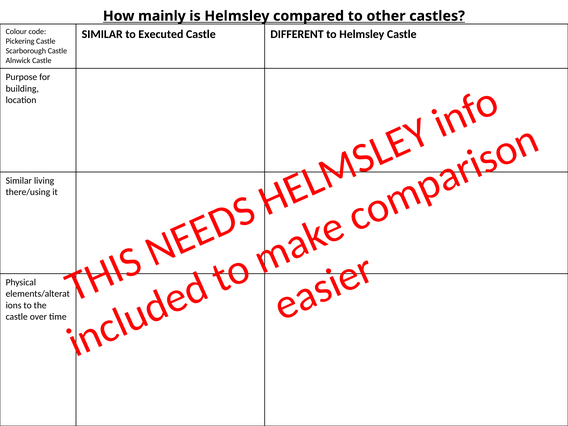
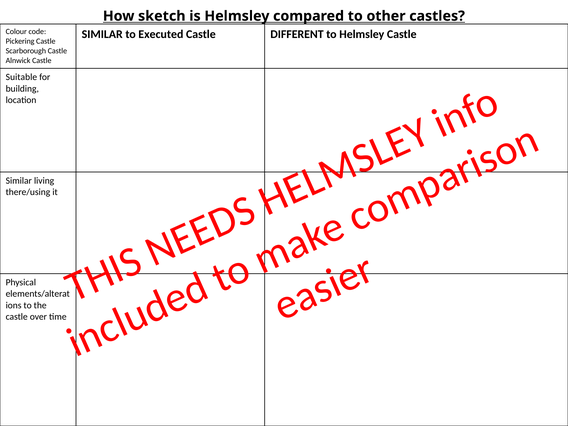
mainly: mainly -> sketch
Purpose: Purpose -> Suitable
